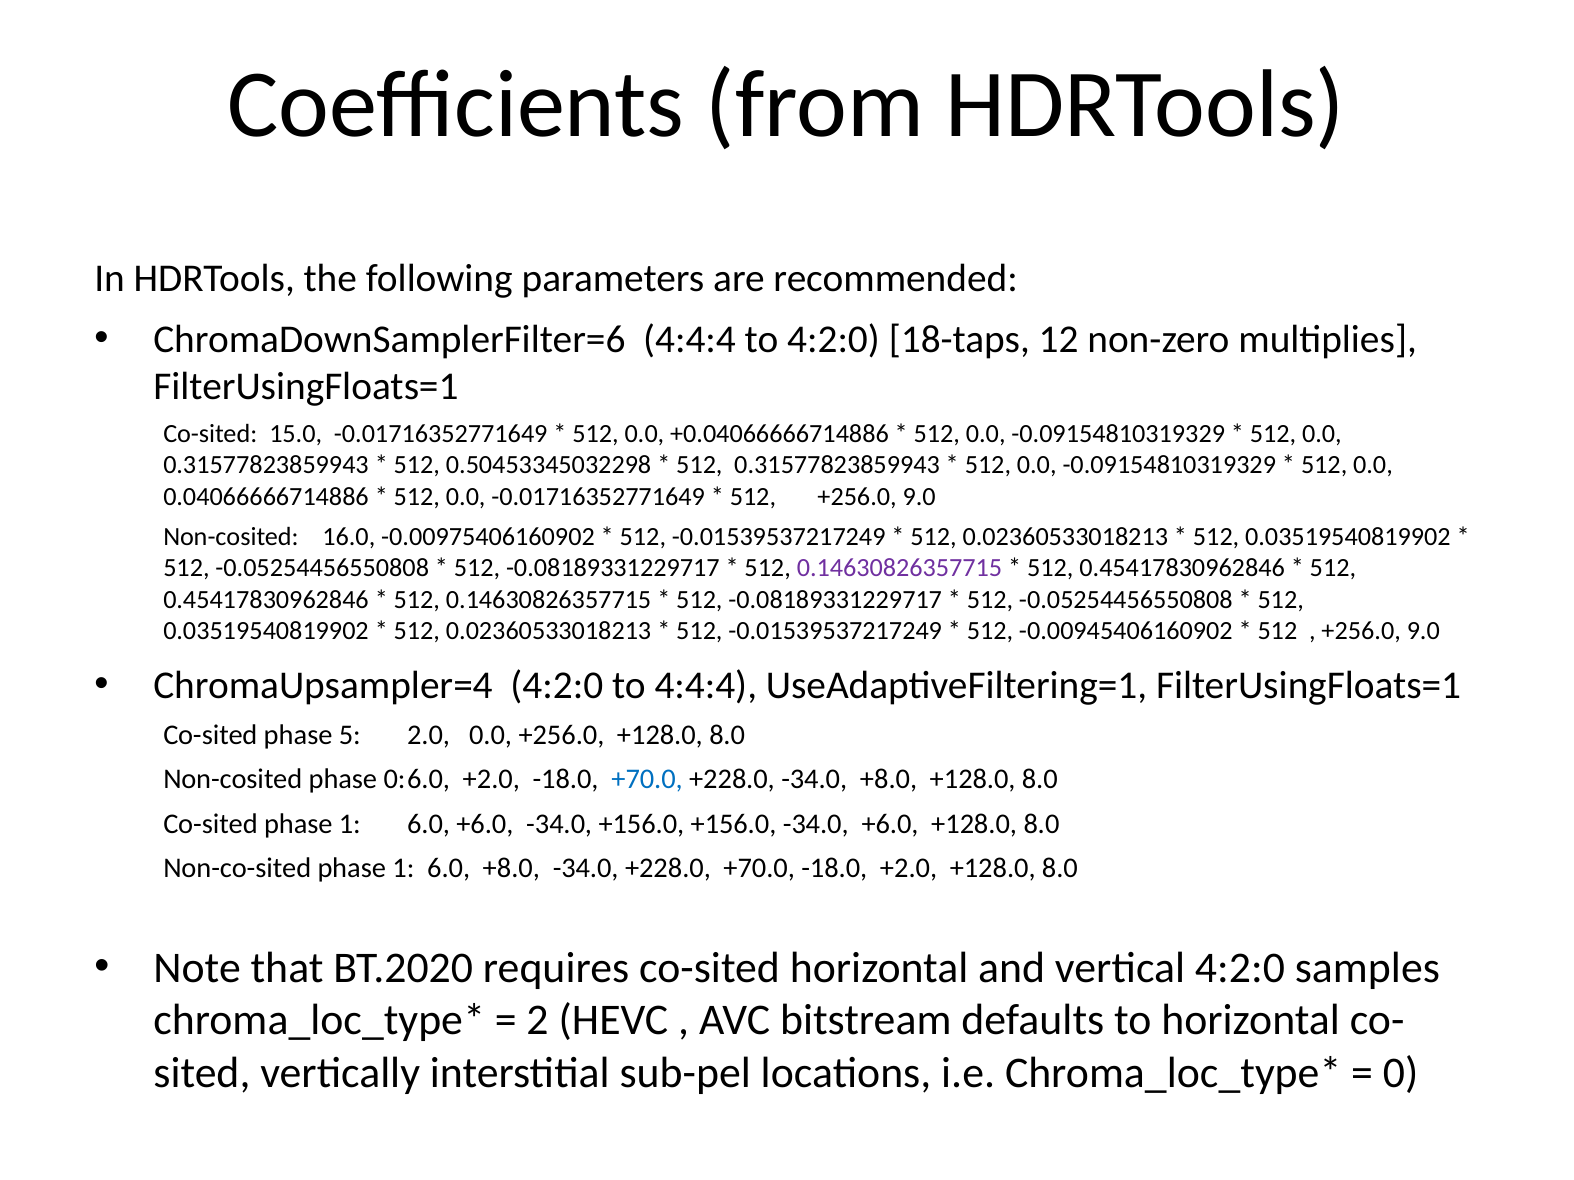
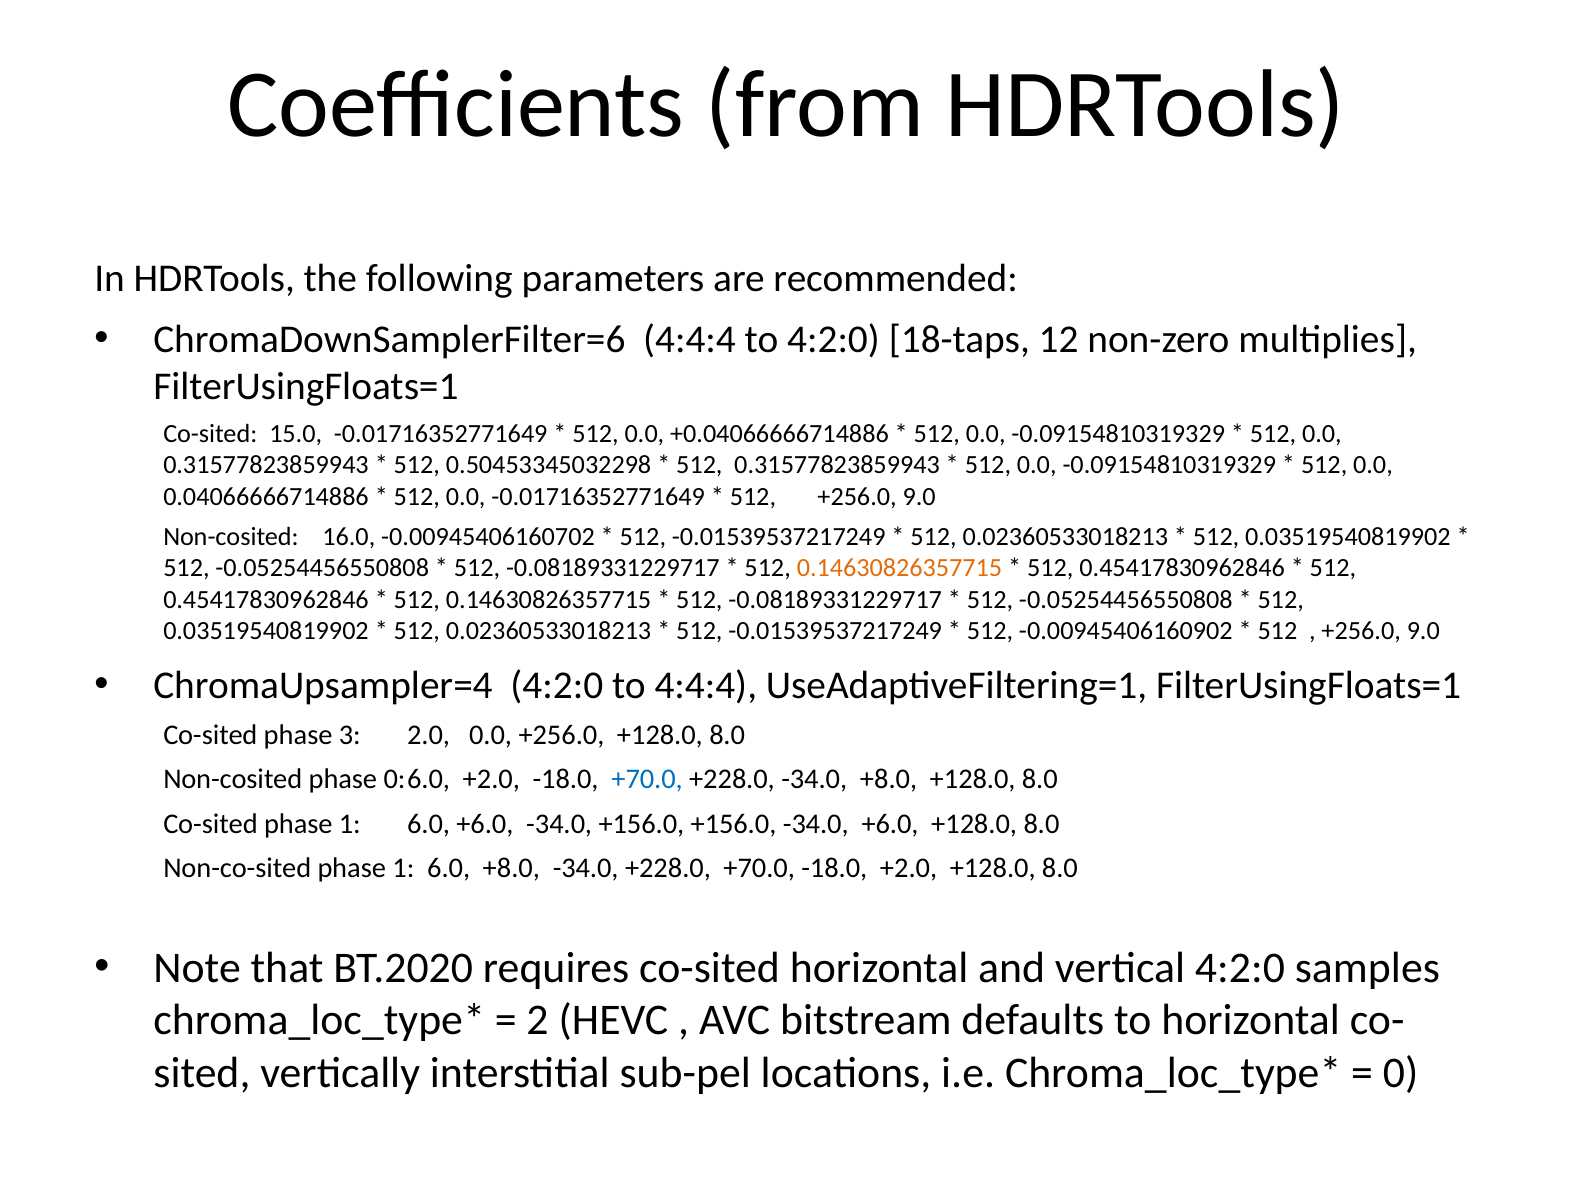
-0.00975406160902: -0.00975406160902 -> -0.00945406160702
0.14630826357715 at (899, 569) colour: purple -> orange
5: 5 -> 3
